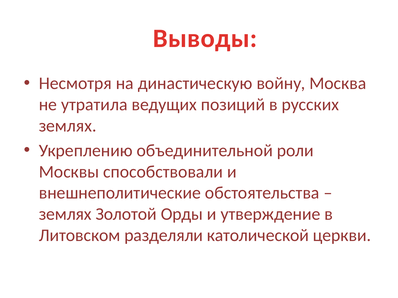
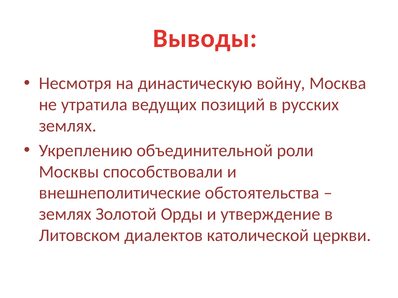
разделяли: разделяли -> диалектов
